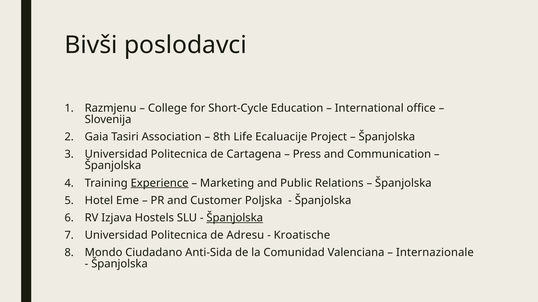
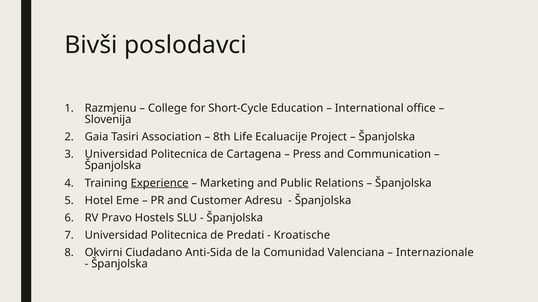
Poljska: Poljska -> Adresu
Izjava: Izjava -> Pravo
Španjolska at (235, 218) underline: present -> none
Adresu: Adresu -> Predati
Mondo: Mondo -> Okvirni
